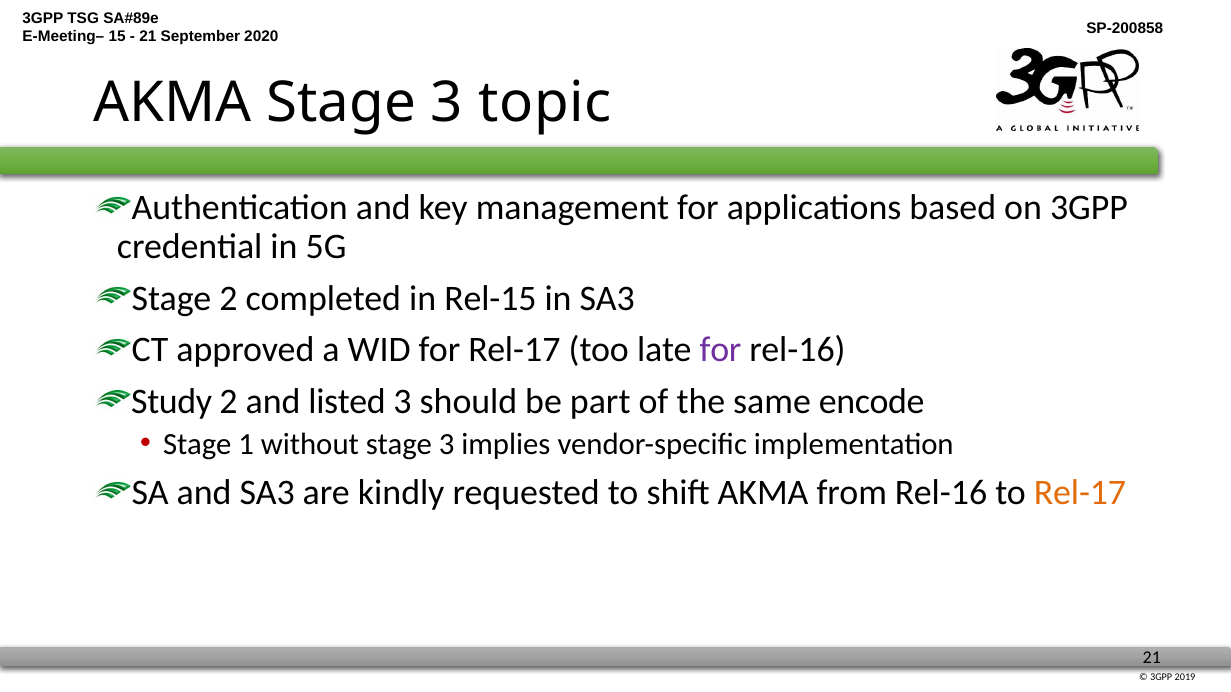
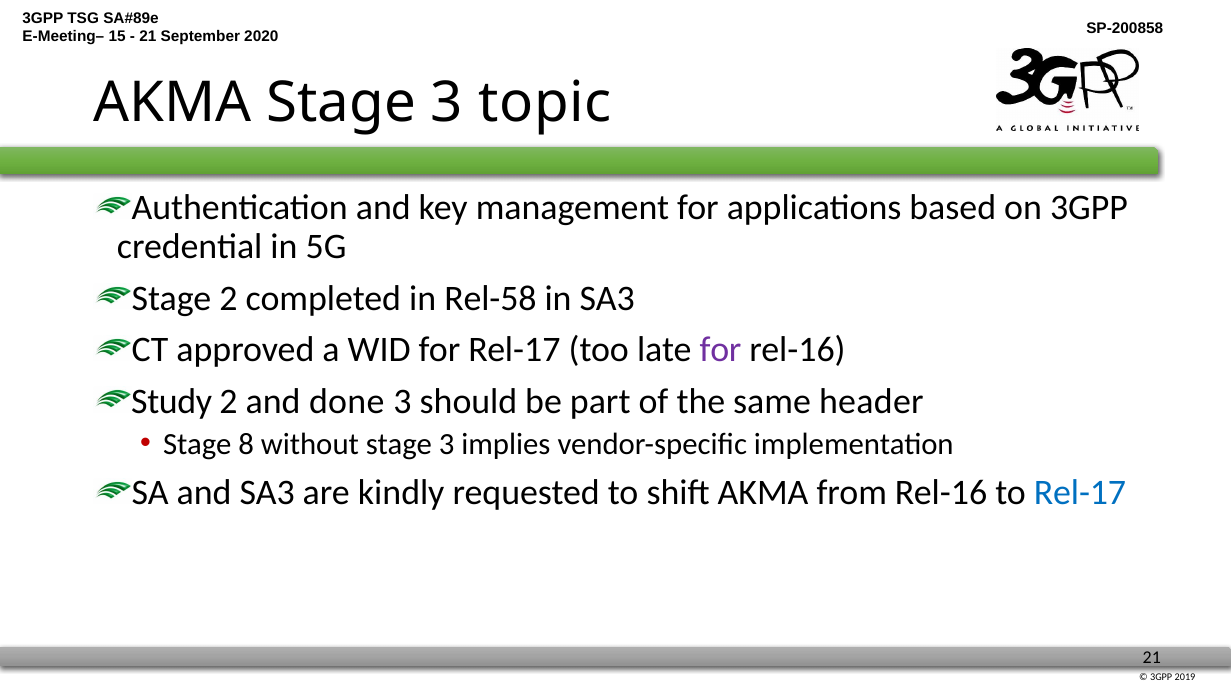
Rel-15: Rel-15 -> Rel-58
listed: listed -> done
encode: encode -> header
1: 1 -> 8
Rel-17 at (1080, 493) colour: orange -> blue
